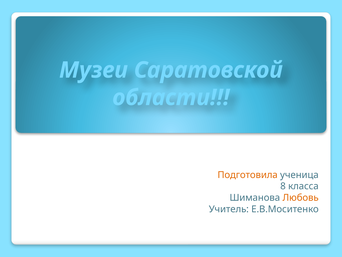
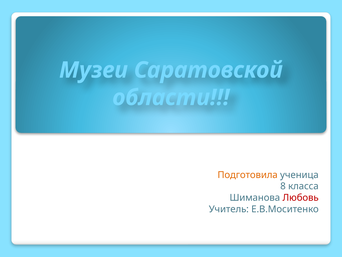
Любовь colour: orange -> red
